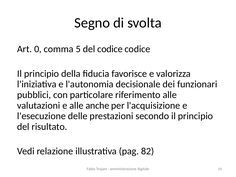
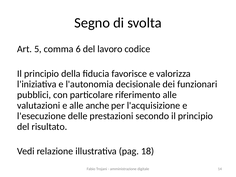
0: 0 -> 5
5: 5 -> 6
del codice: codice -> lavoro
82: 82 -> 18
